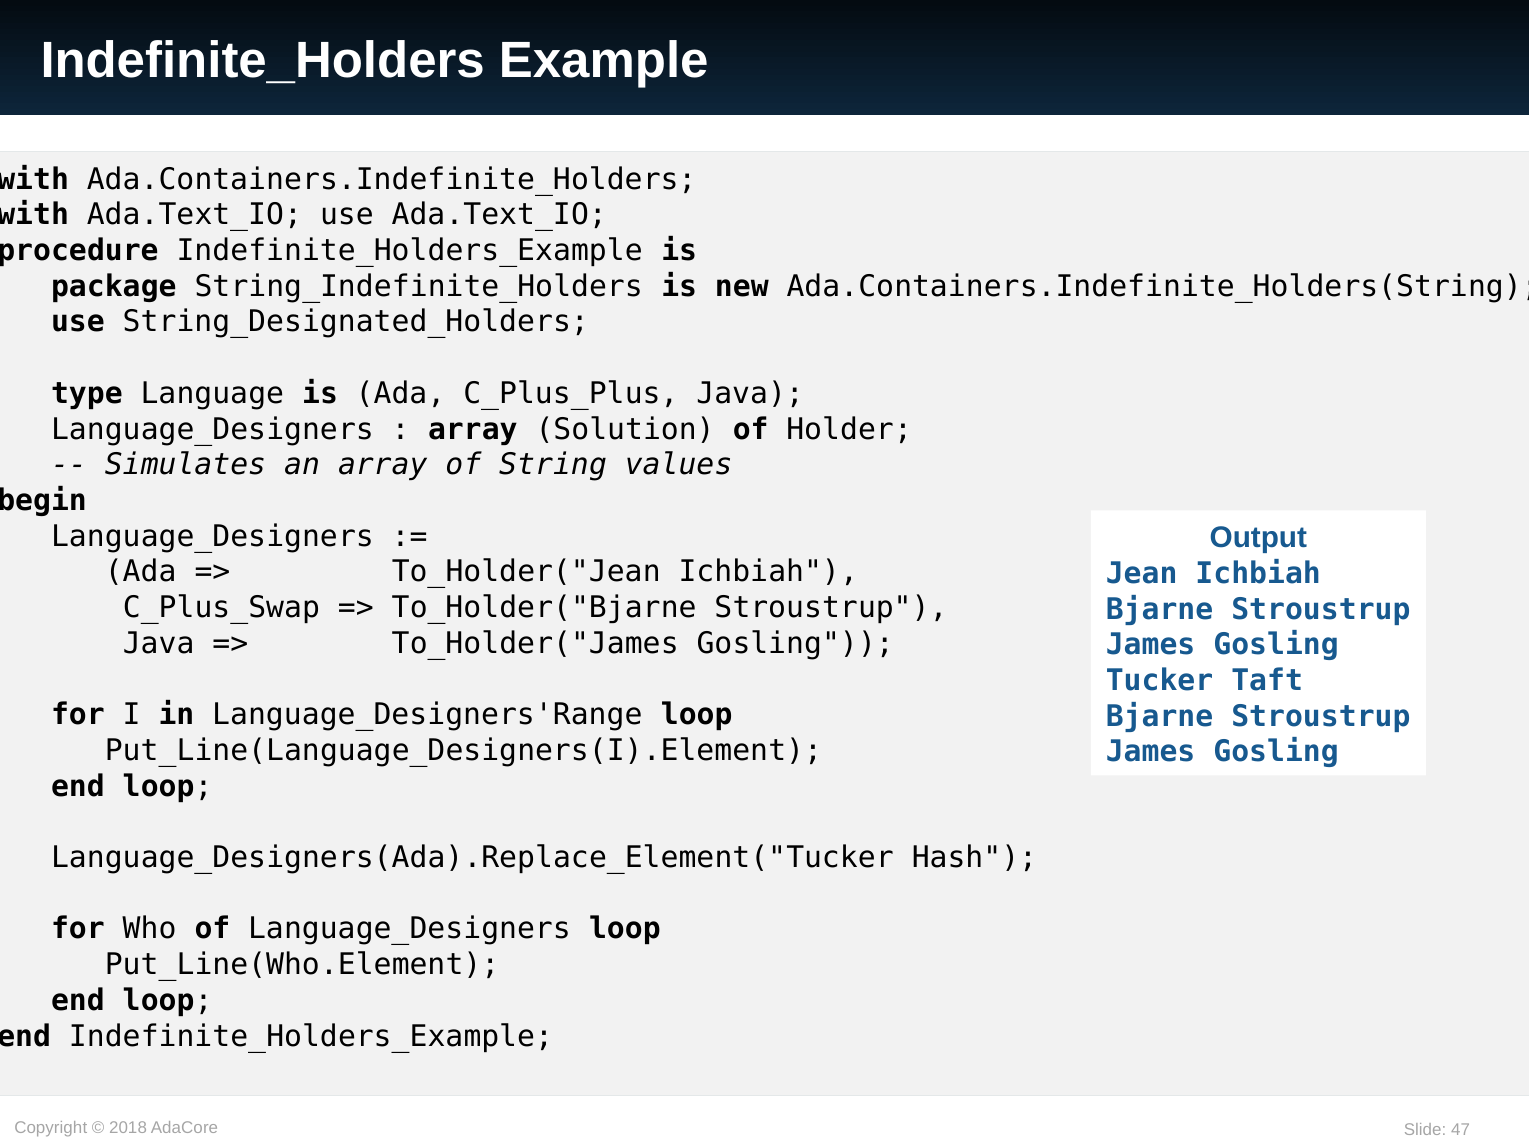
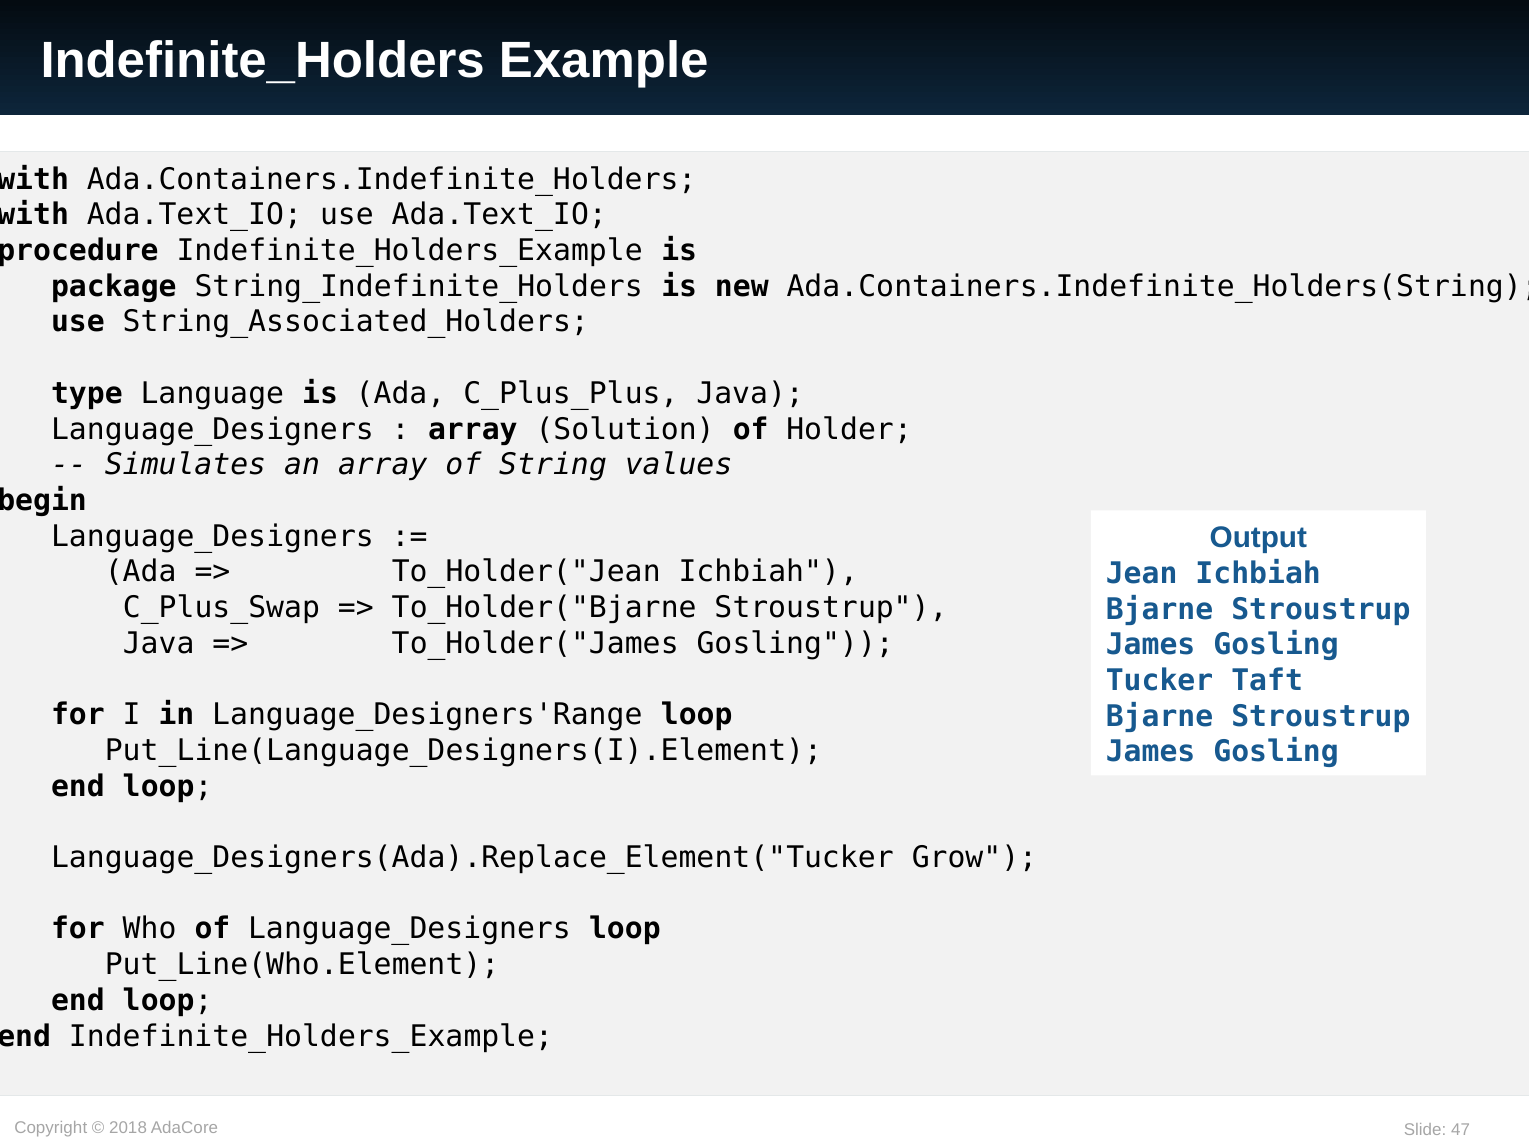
String_Designated_Holders: String_Designated_Holders -> String_Associated_Holders
Hash: Hash -> Grow
